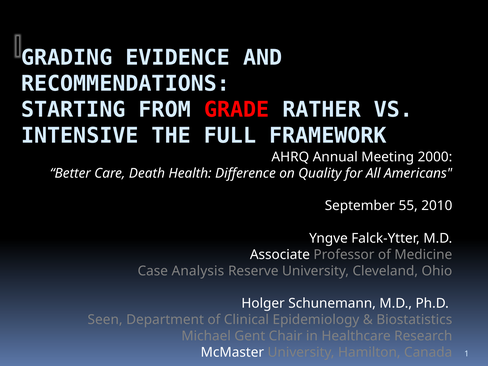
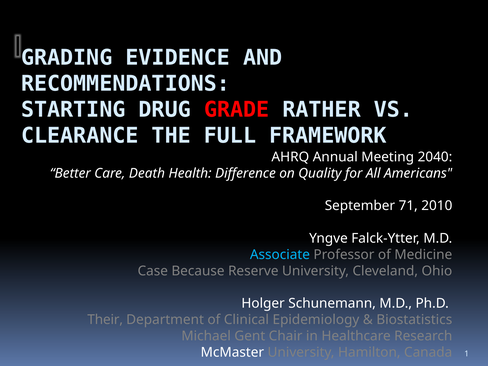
FROM: FROM -> DRUG
INTENSIVE: INTENSIVE -> CLEARANCE
2000: 2000 -> 2040
55: 55 -> 71
Associate colour: white -> light blue
Analysis: Analysis -> Because
Seen: Seen -> Their
